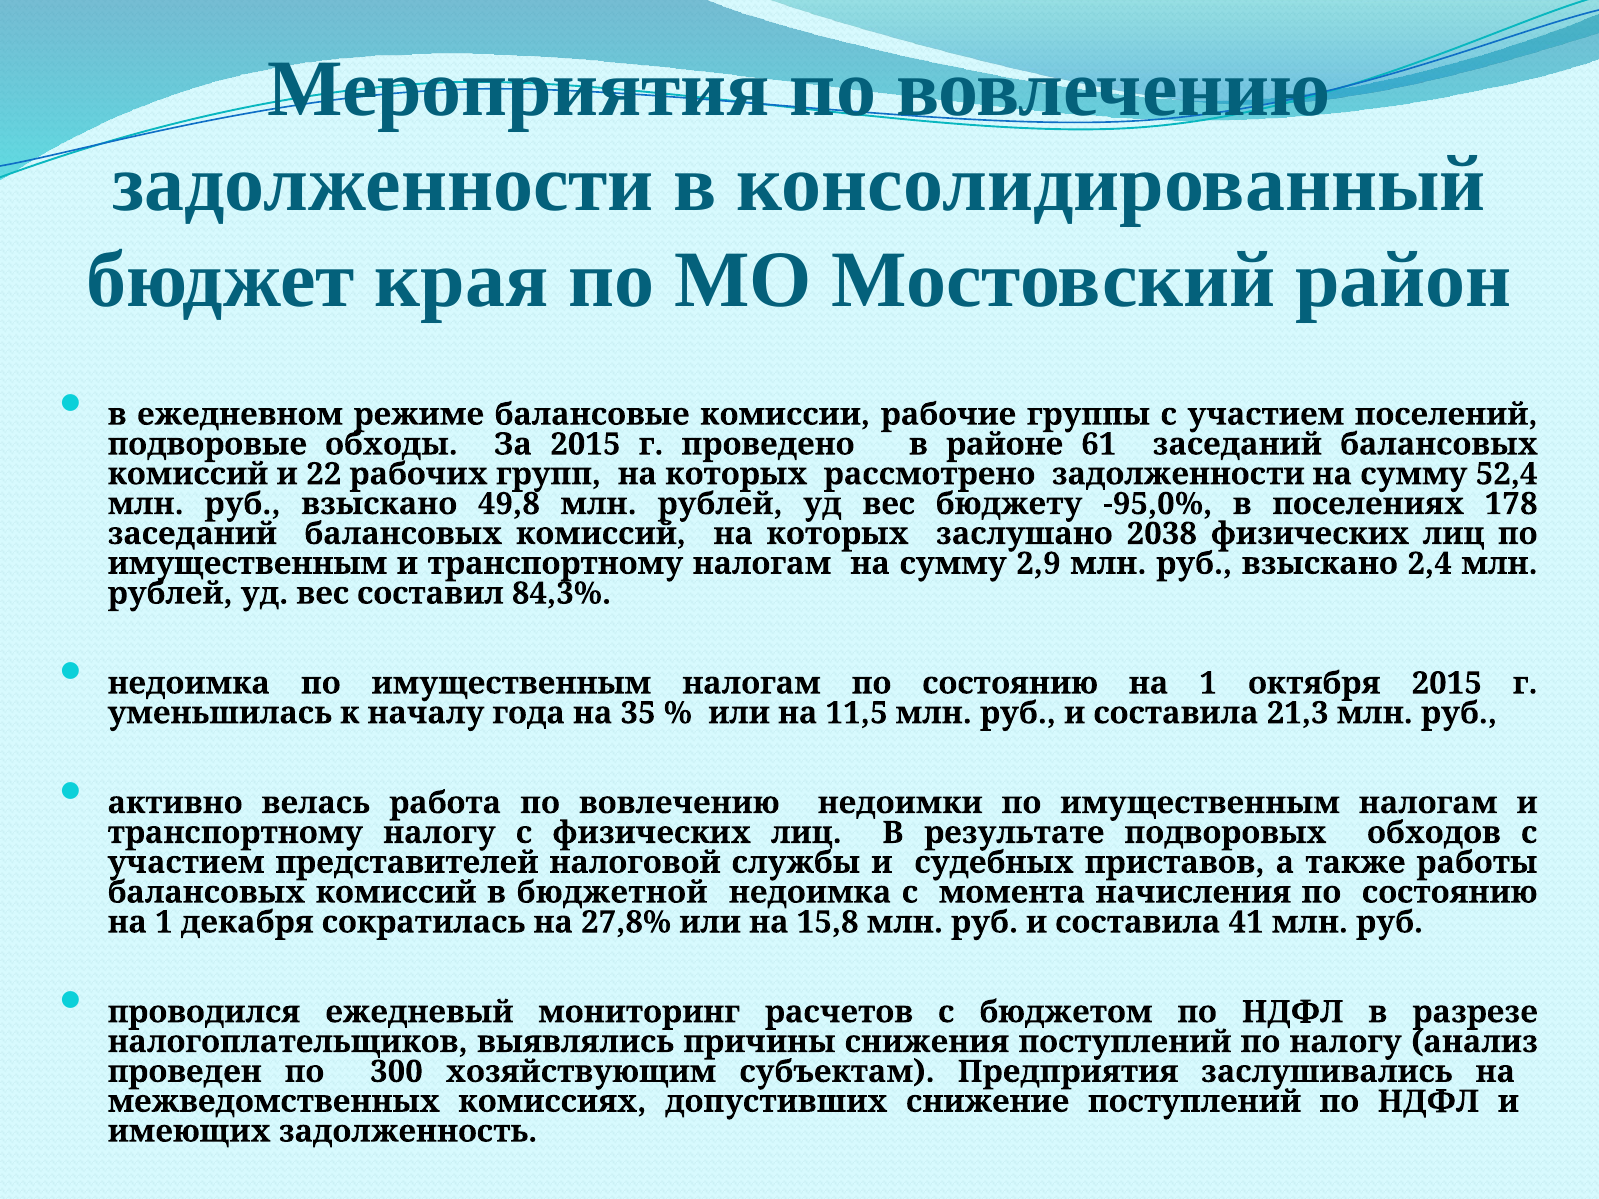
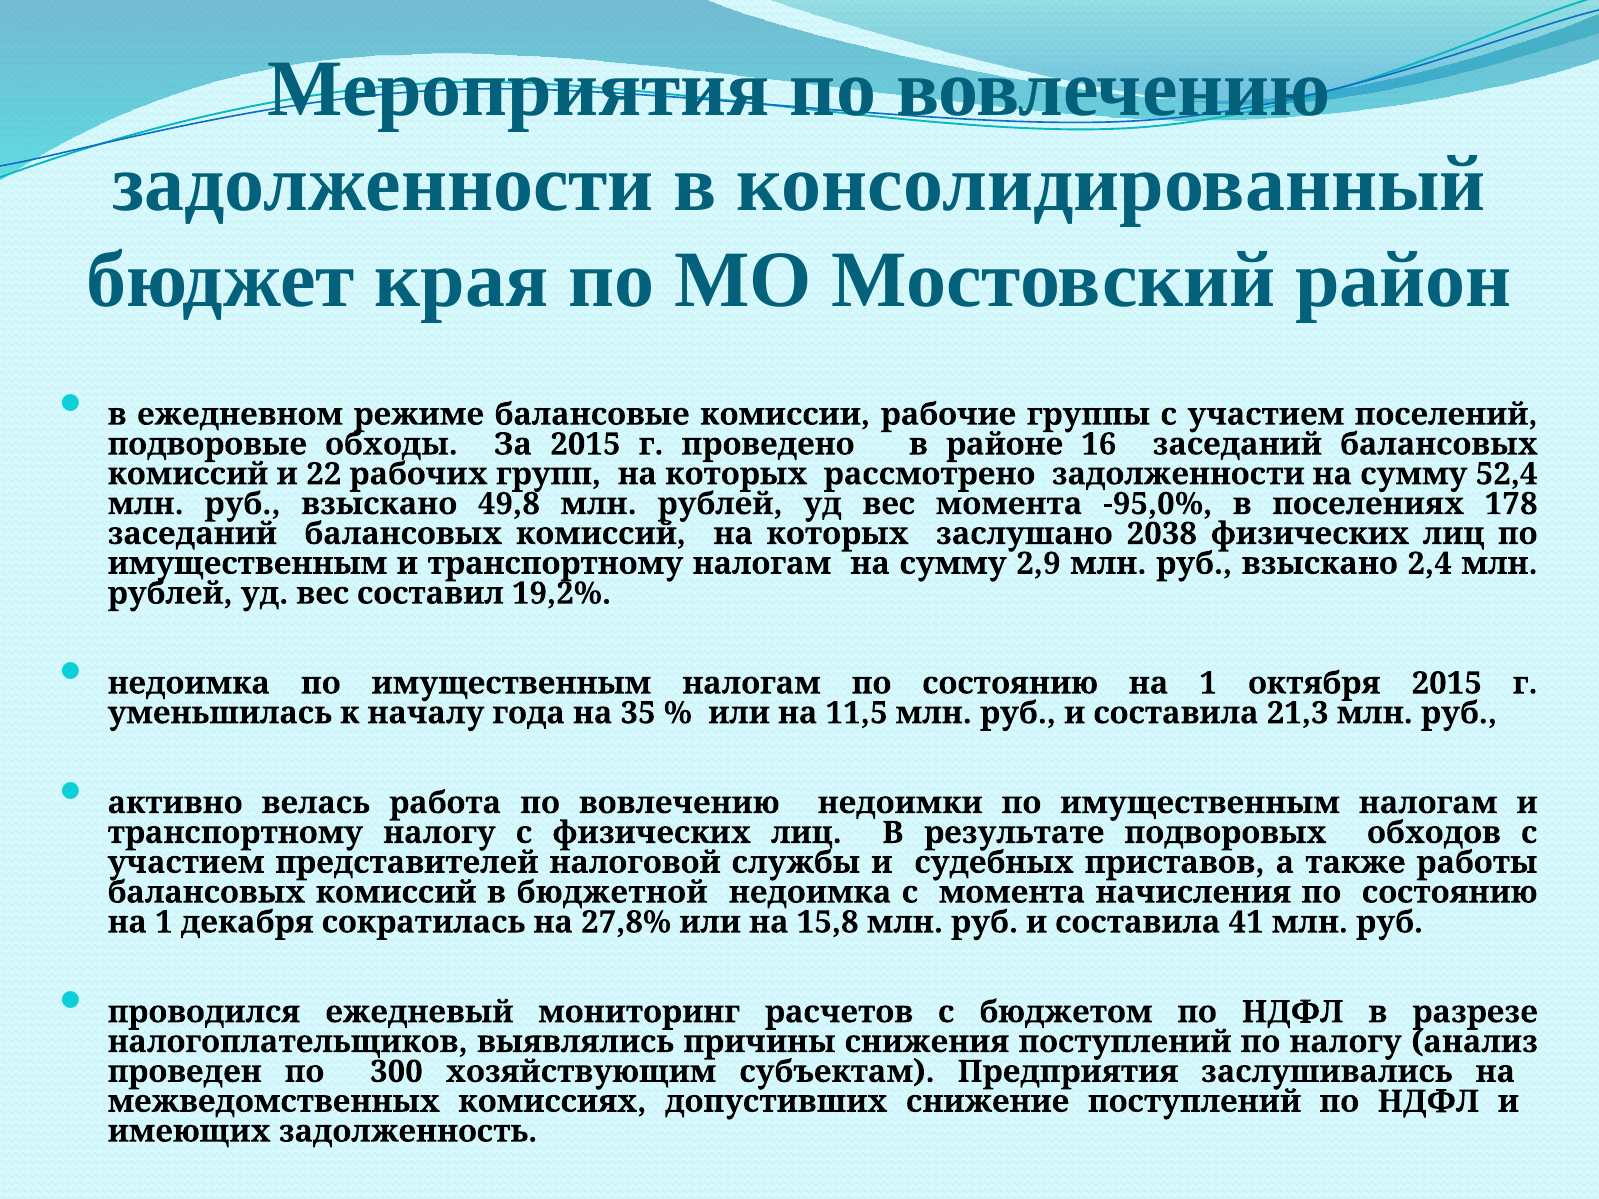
61: 61 -> 16
вес бюджету: бюджету -> момента
84,3%: 84,3% -> 19,2%
